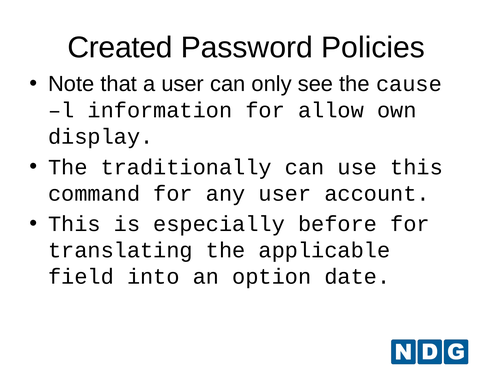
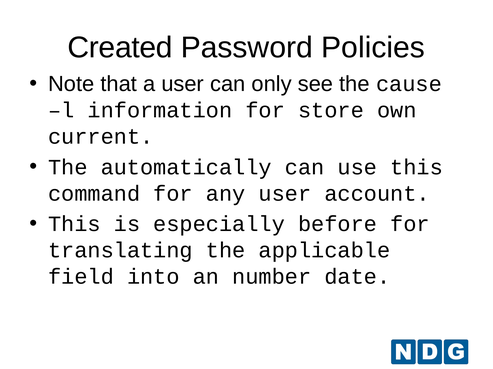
allow: allow -> store
display: display -> current
traditionally: traditionally -> automatically
option: option -> number
